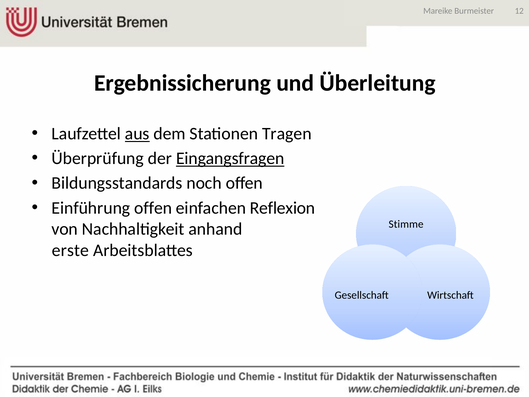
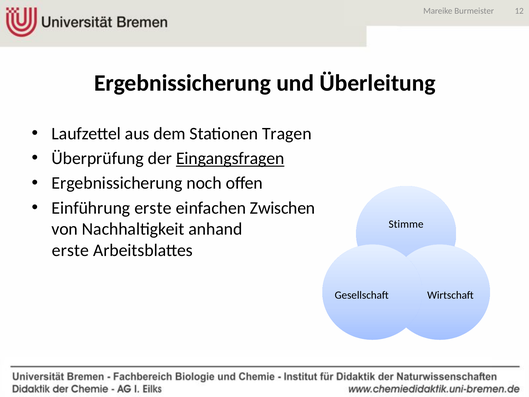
aus underline: present -> none
Bildungsstandards at (117, 183): Bildungsstandards -> Ergebnissicherung
Einführung offen: offen -> erste
Reflexion: Reflexion -> Zwischen
